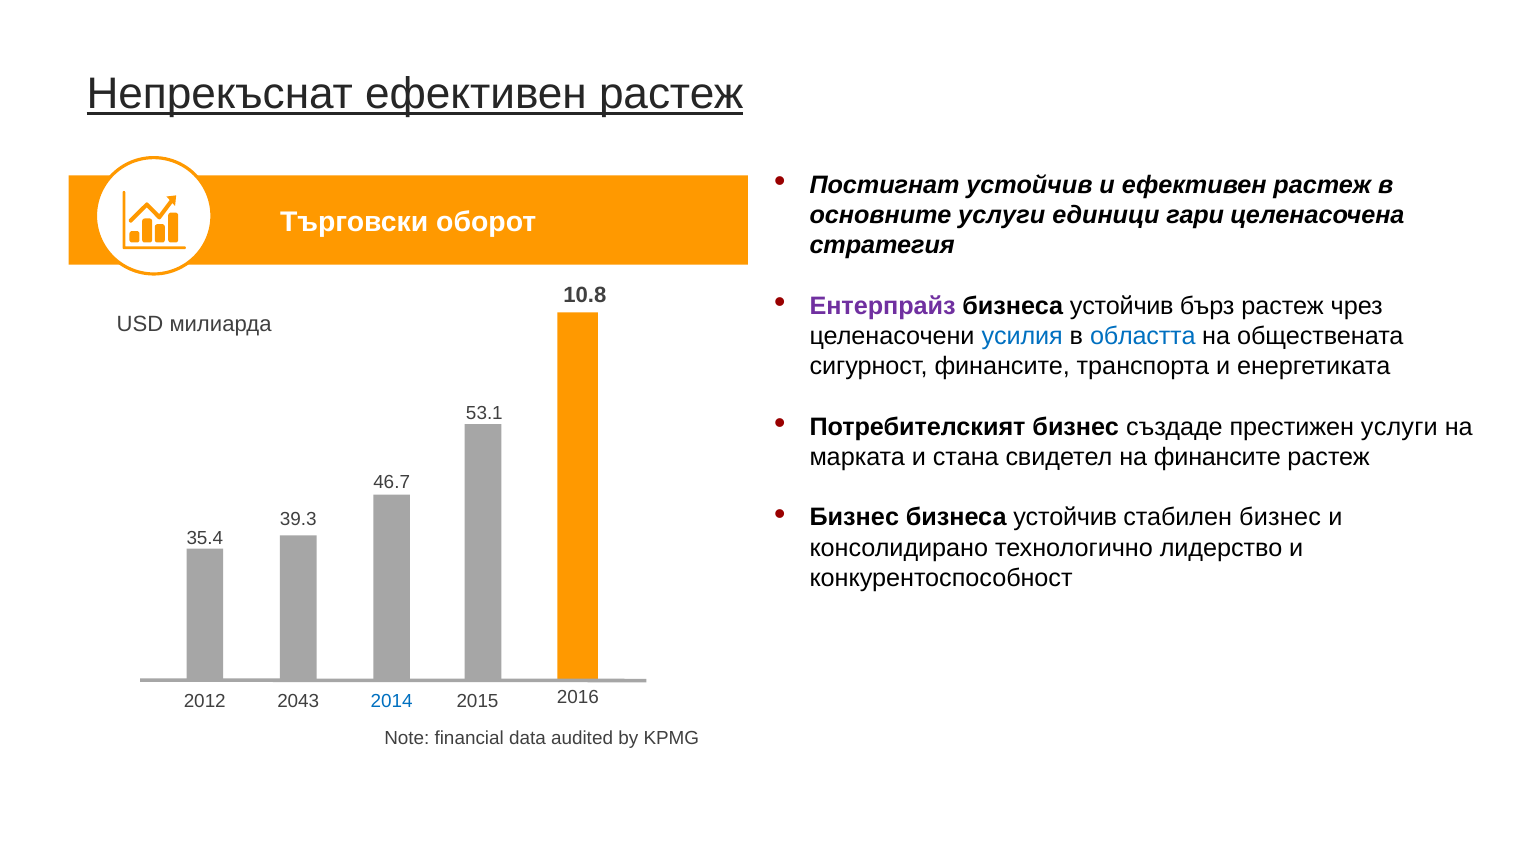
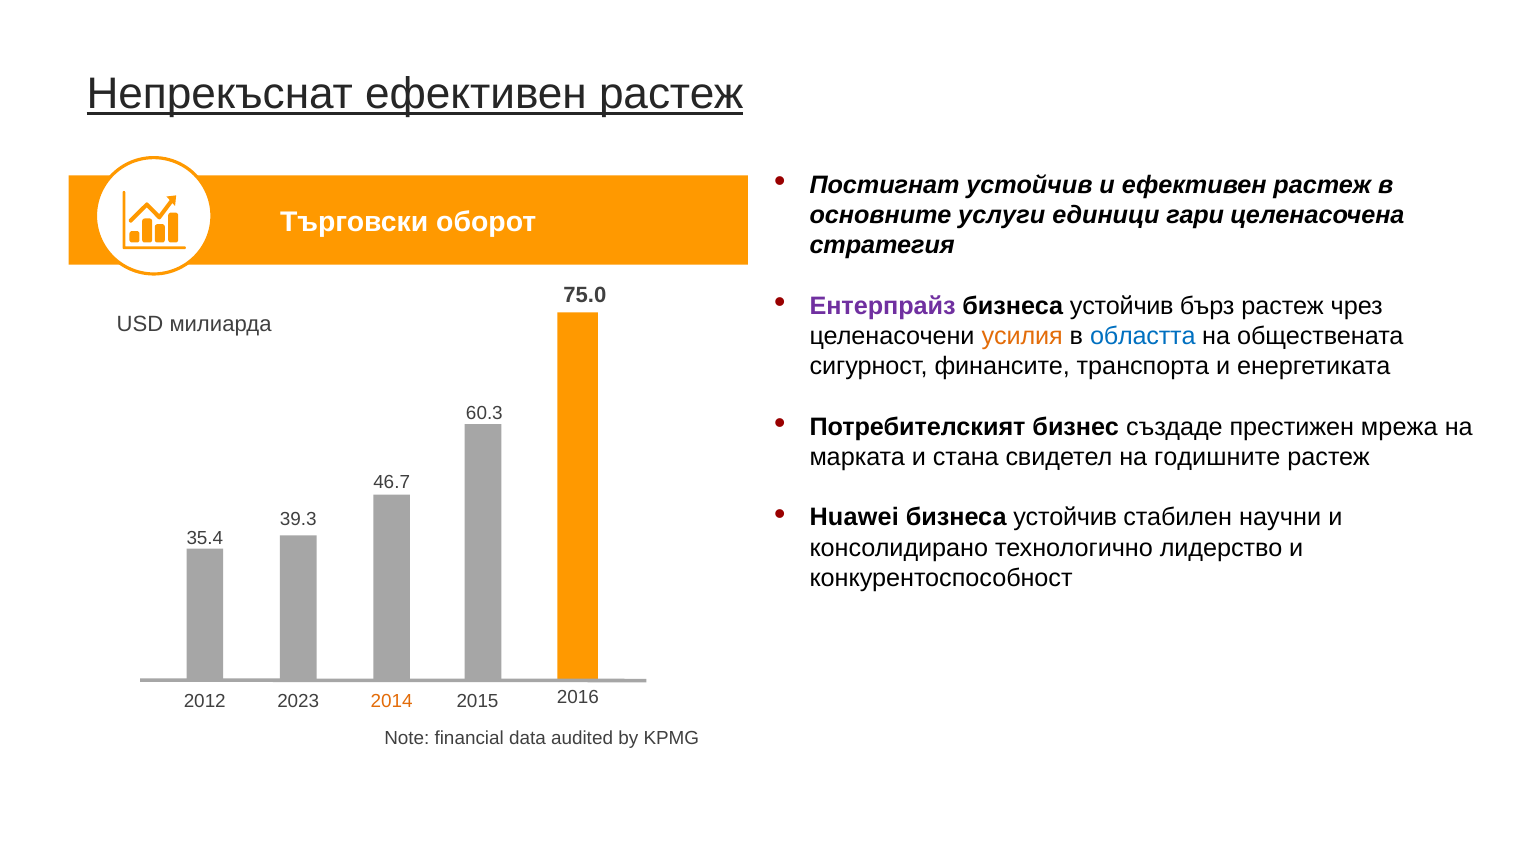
10.8: 10.8 -> 75.0
усилия colour: blue -> orange
53.1: 53.1 -> 60.3
престижен услуги: услуги -> мрежа
на финансите: финансите -> годишните
Бизнес at (854, 518): Бизнес -> Huawei
стабилен бизнес: бизнес -> научни
2043: 2043 -> 2023
2014 colour: blue -> orange
